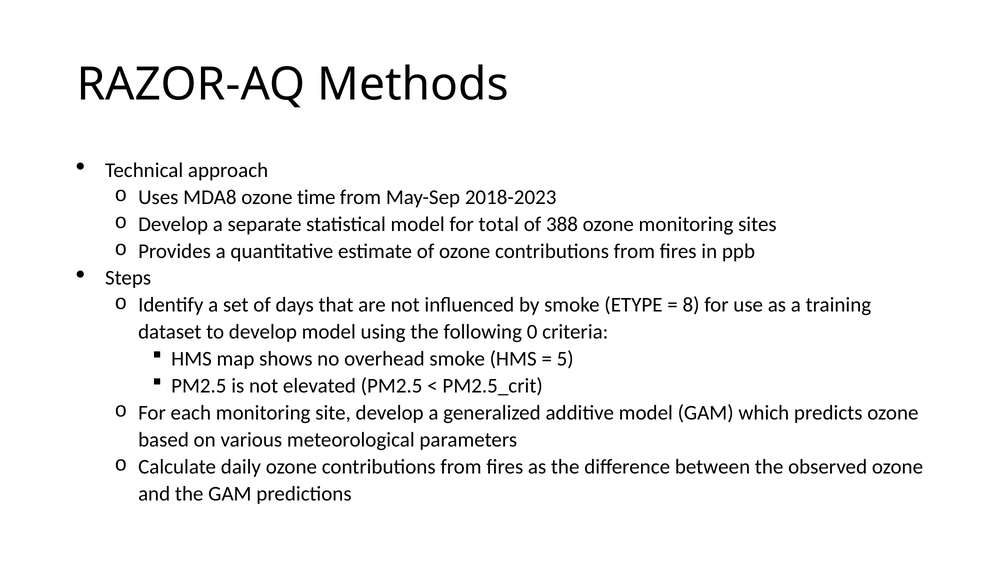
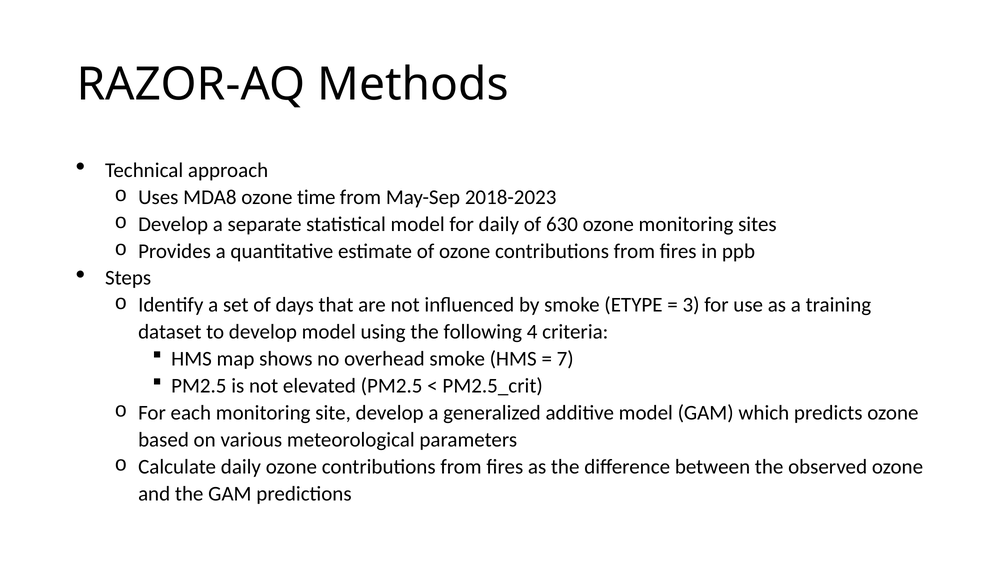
for total: total -> daily
388: 388 -> 630
8: 8 -> 3
0: 0 -> 4
5: 5 -> 7
